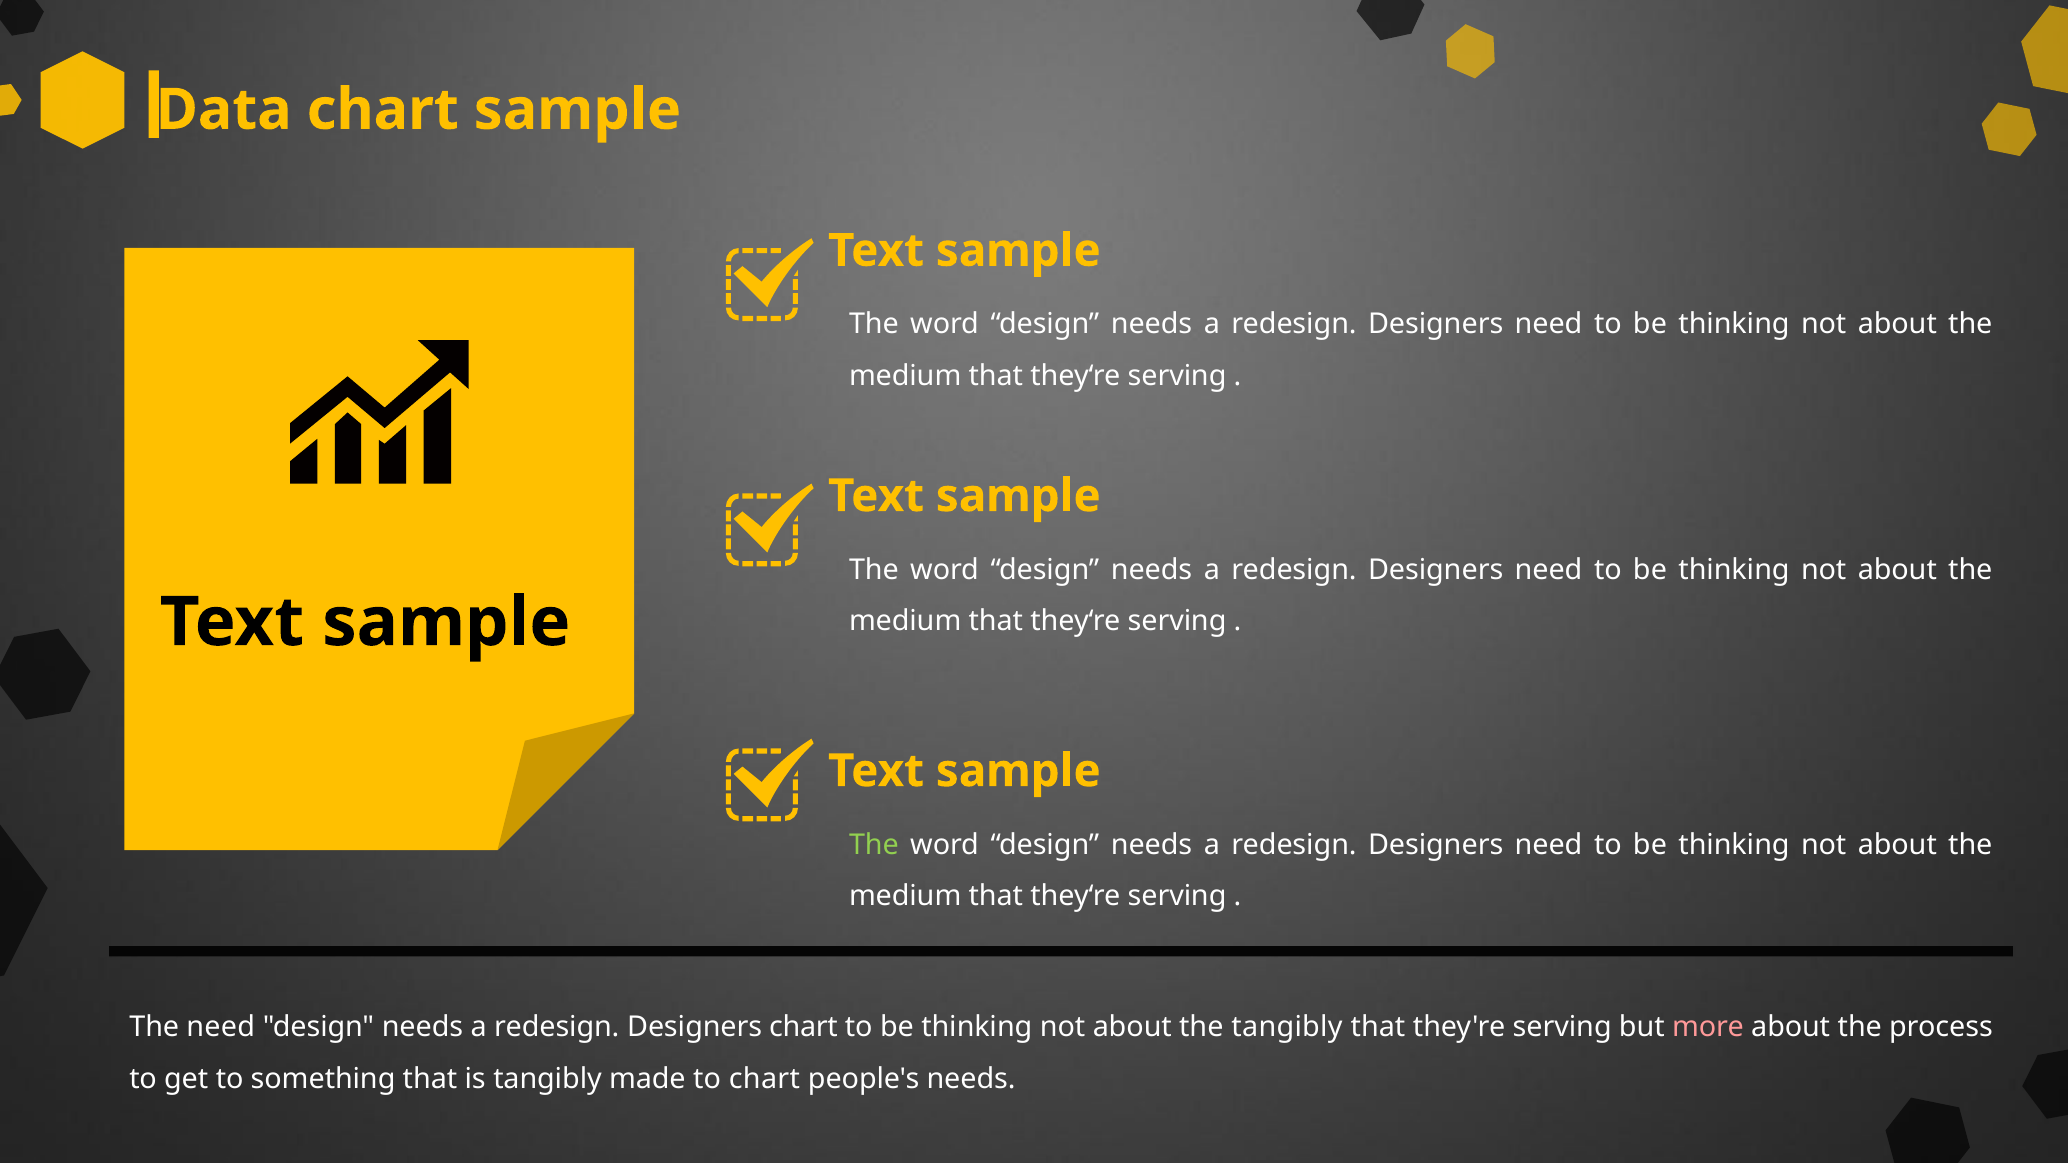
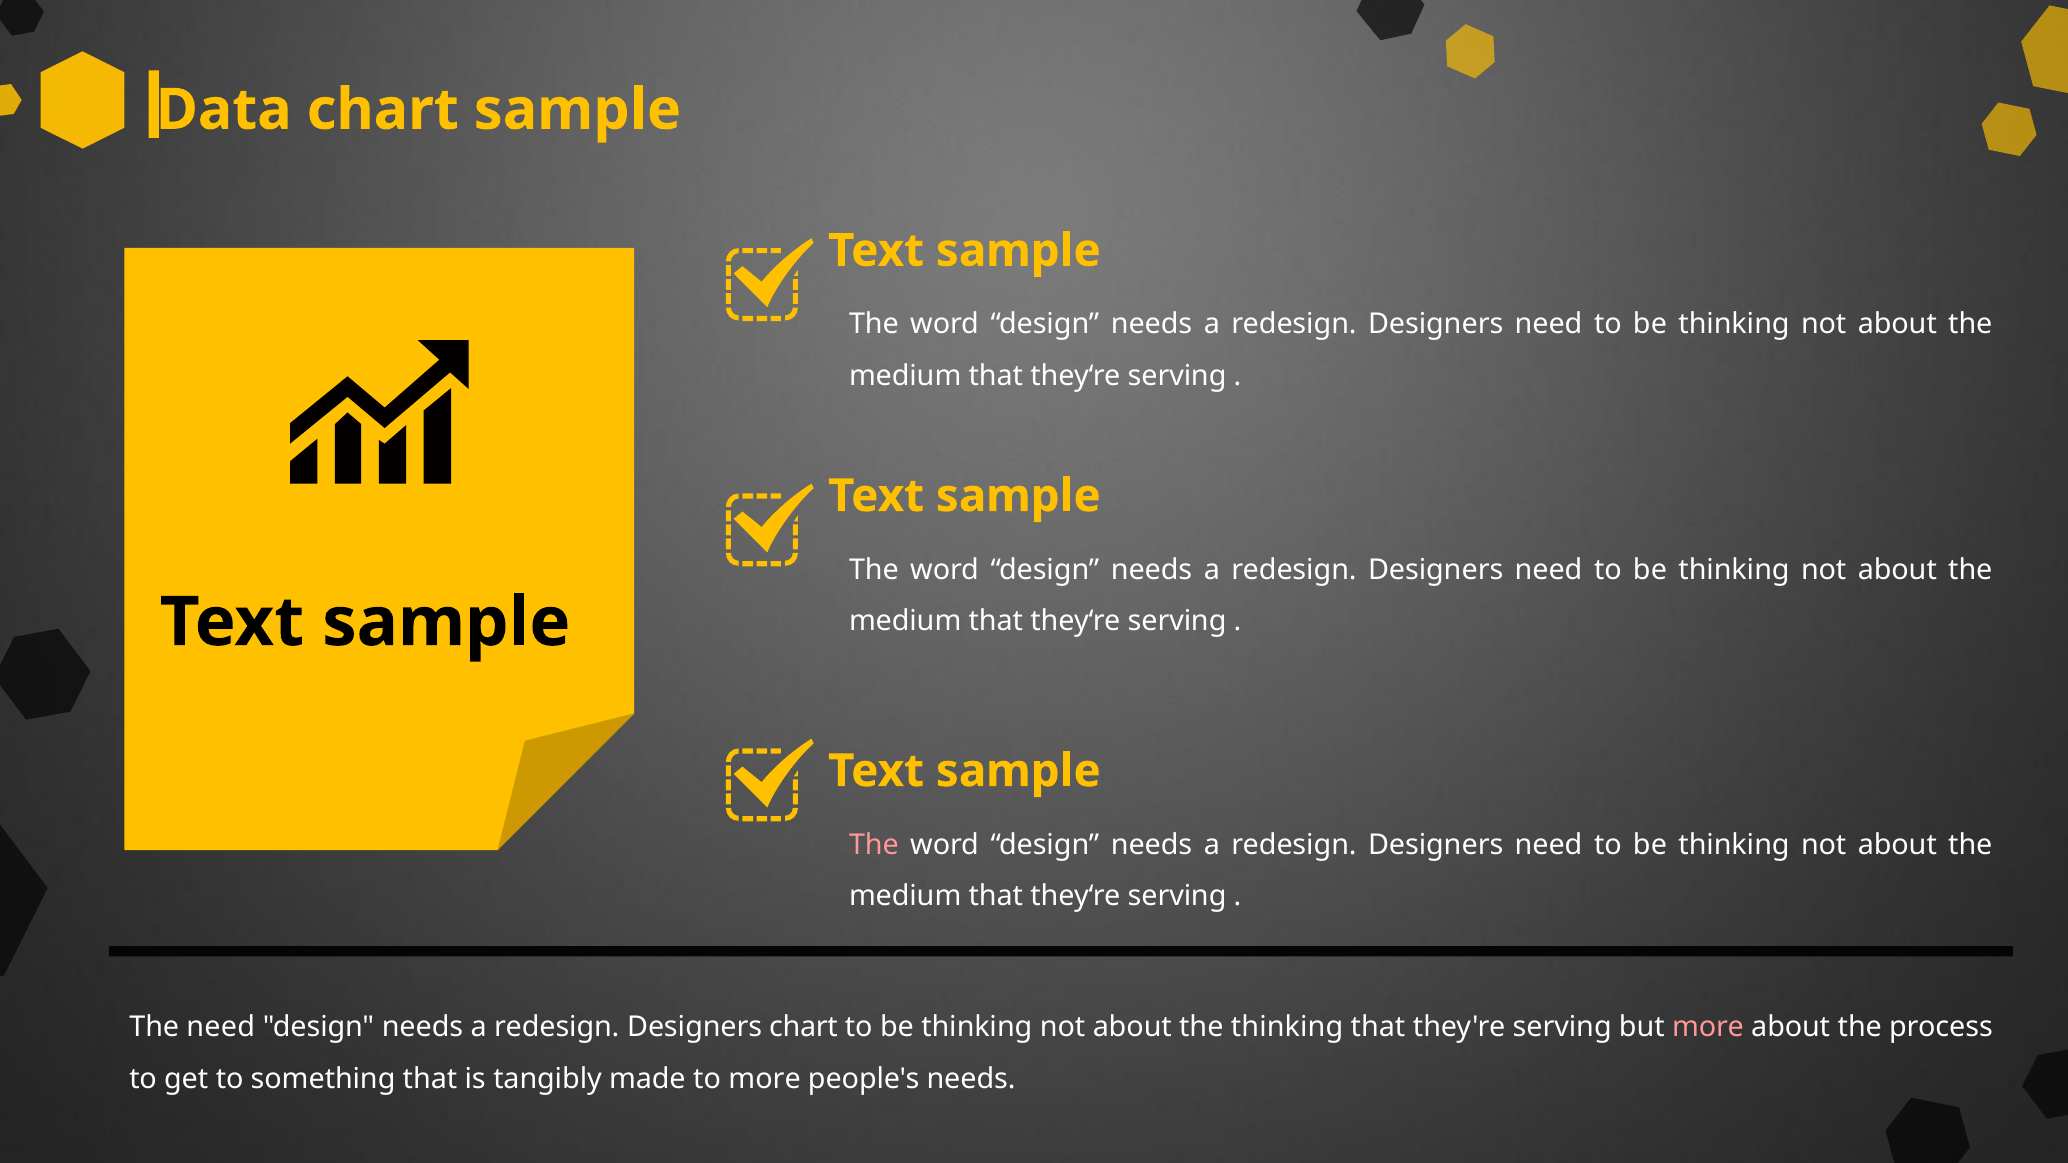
The at (874, 845) colour: light green -> pink
the tangibly: tangibly -> thinking
to chart: chart -> more
